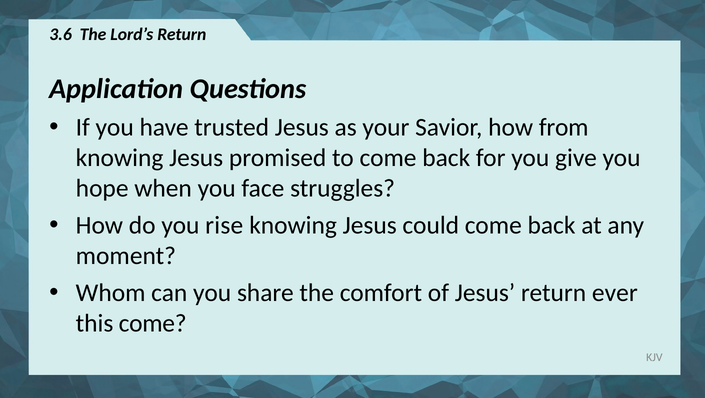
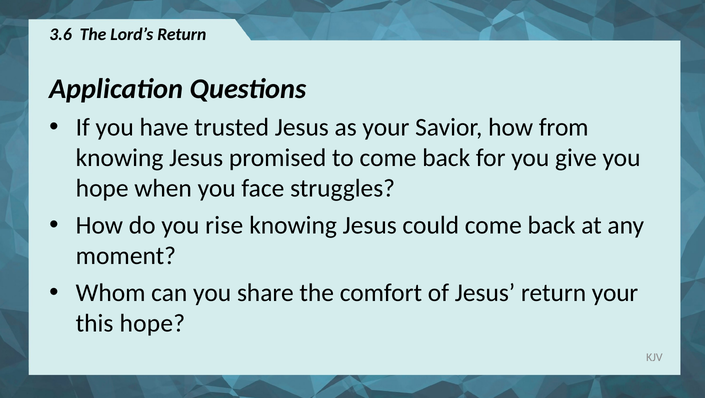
return ever: ever -> your
this come: come -> hope
